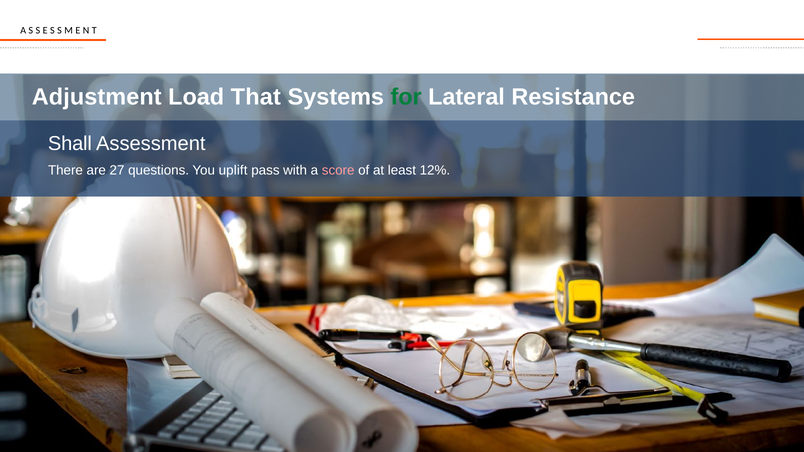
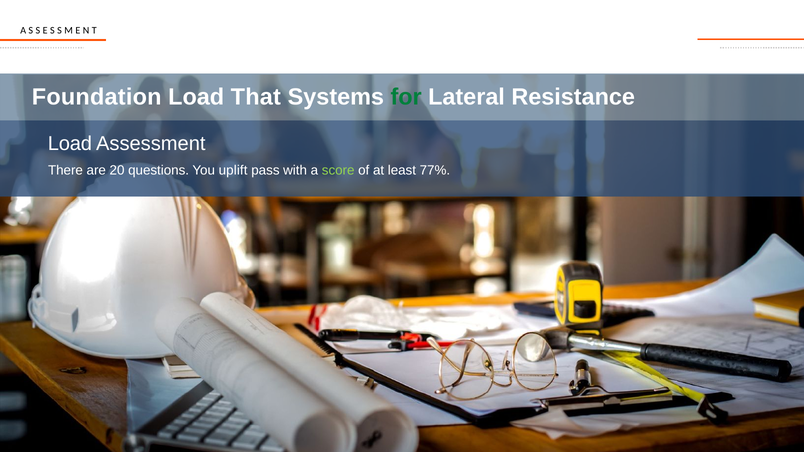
Adjustment: Adjustment -> Foundation
Shall at (70, 144): Shall -> Load
27: 27 -> 20
score colour: pink -> light green
12%: 12% -> 77%
